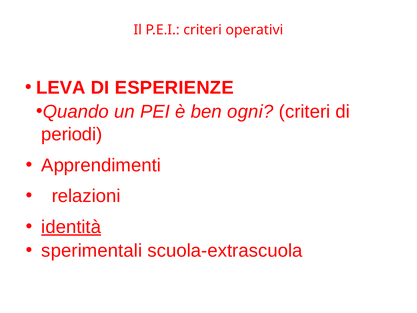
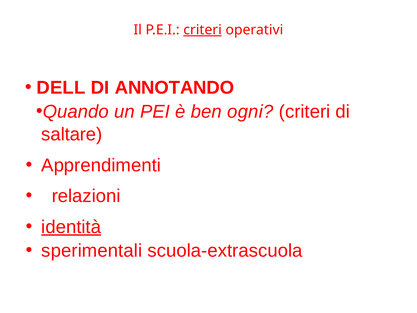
criteri at (203, 30) underline: none -> present
LEVA: LEVA -> DELL
ESPERIENZE: ESPERIENZE -> ANNOTANDO
periodi: periodi -> saltare
